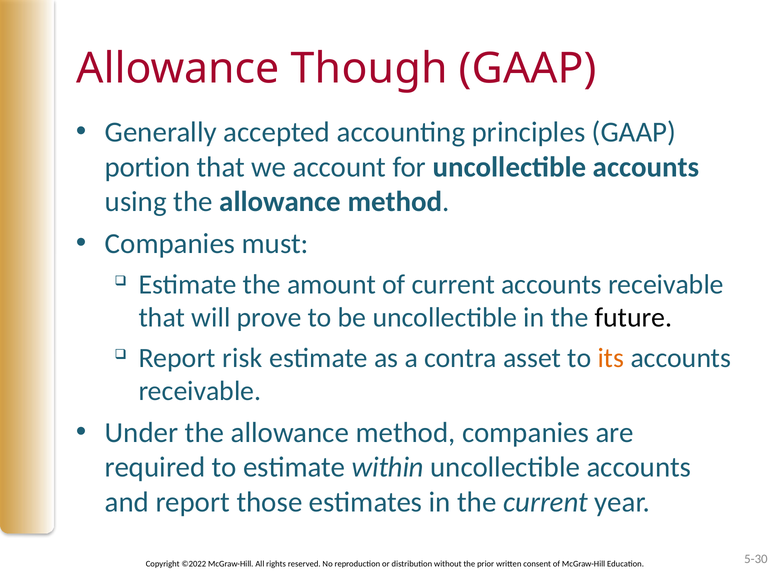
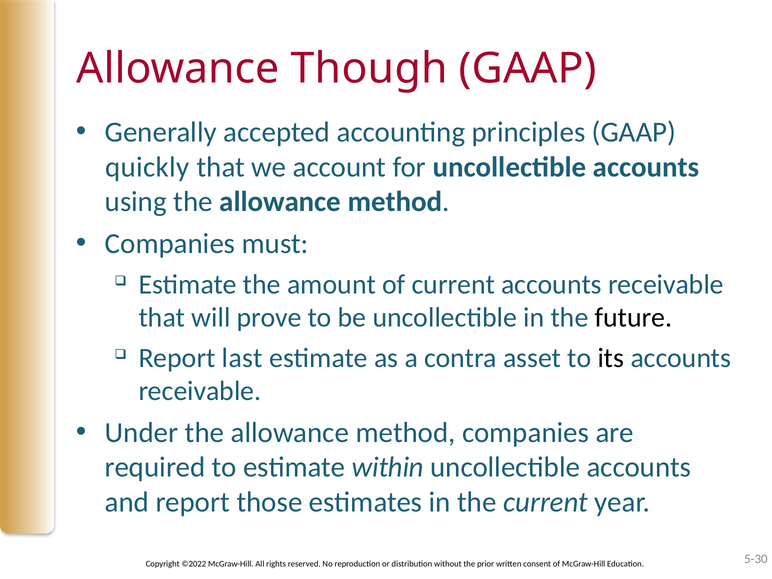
portion: portion -> quickly
risk: risk -> last
its colour: orange -> black
